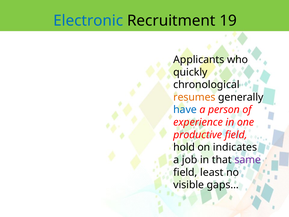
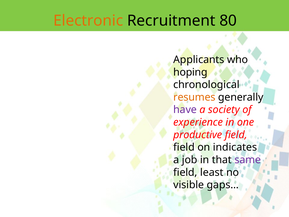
Electronic colour: blue -> orange
19: 19 -> 80
quickly: quickly -> hoping
have colour: blue -> purple
person: person -> society
hold at (184, 147): hold -> field
